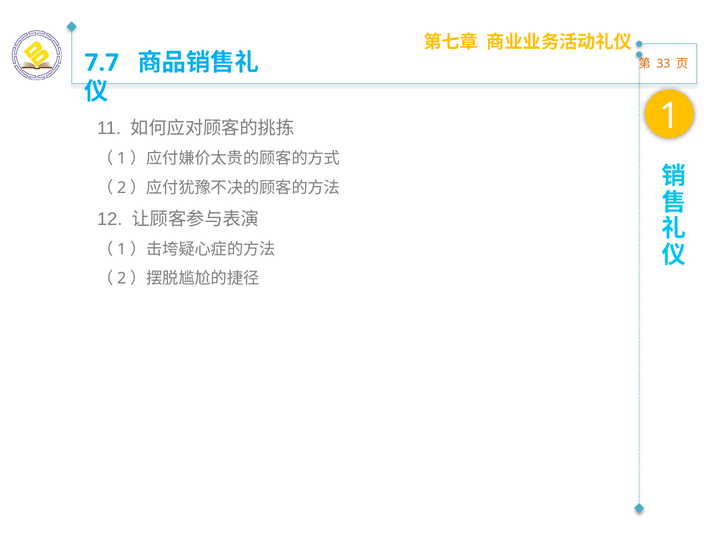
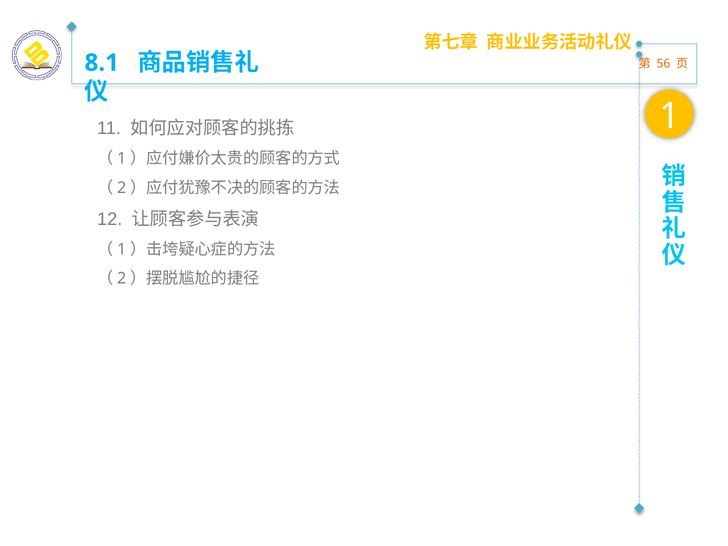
7.7: 7.7 -> 8.1
33: 33 -> 56
